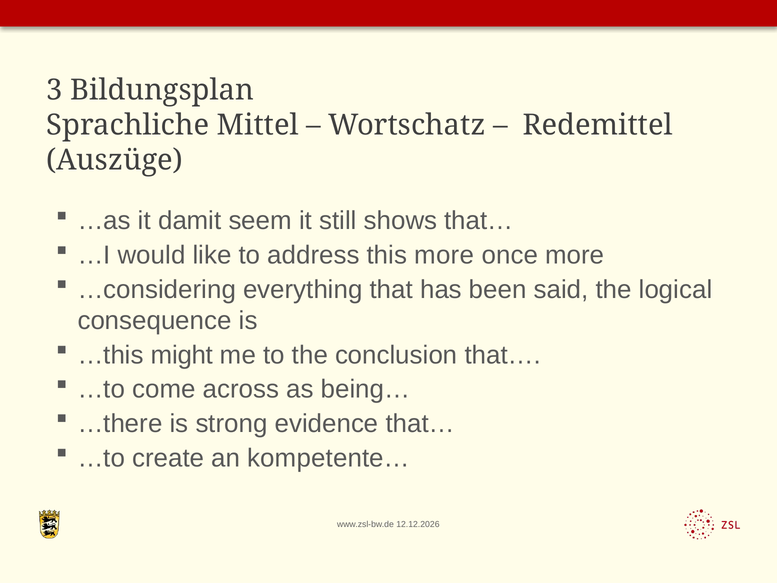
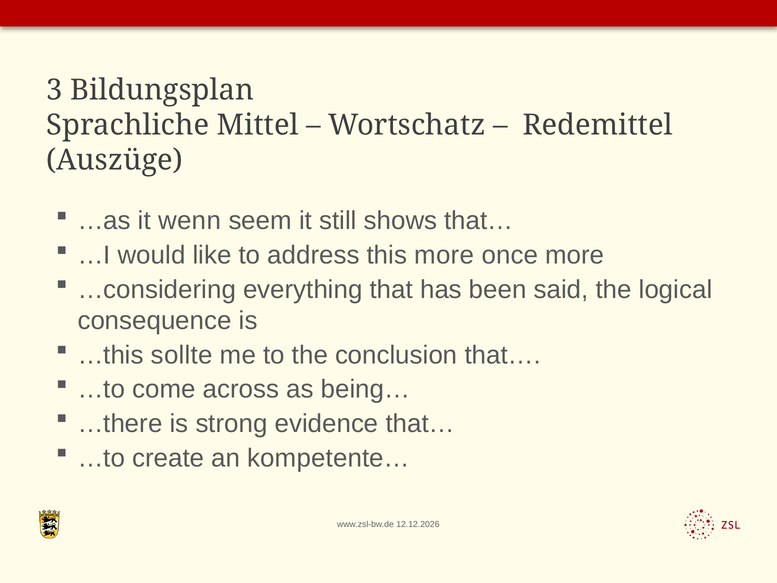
damit: damit -> wenn
might: might -> sollte
